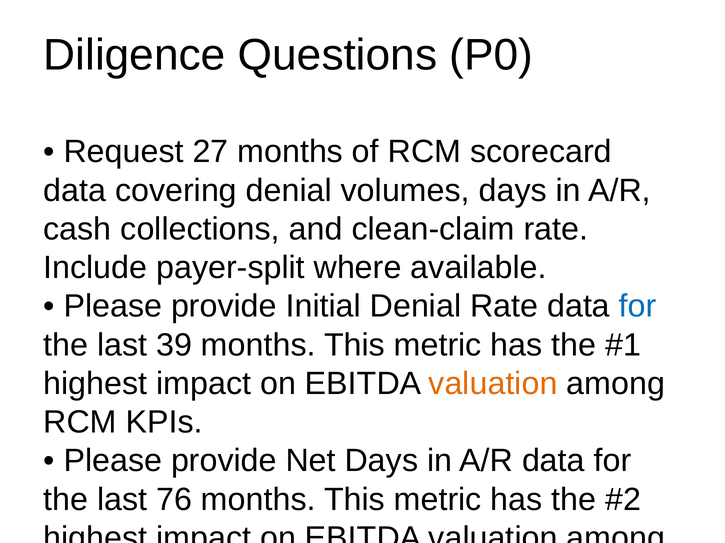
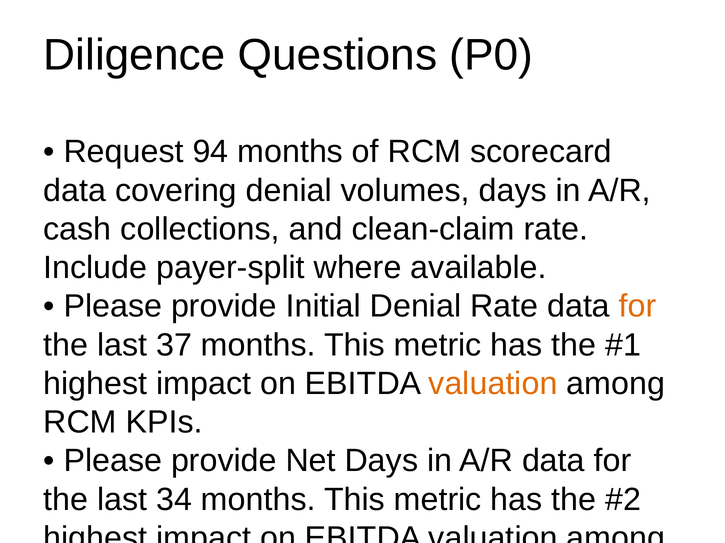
27: 27 -> 94
for at (638, 307) colour: blue -> orange
39: 39 -> 37
76: 76 -> 34
